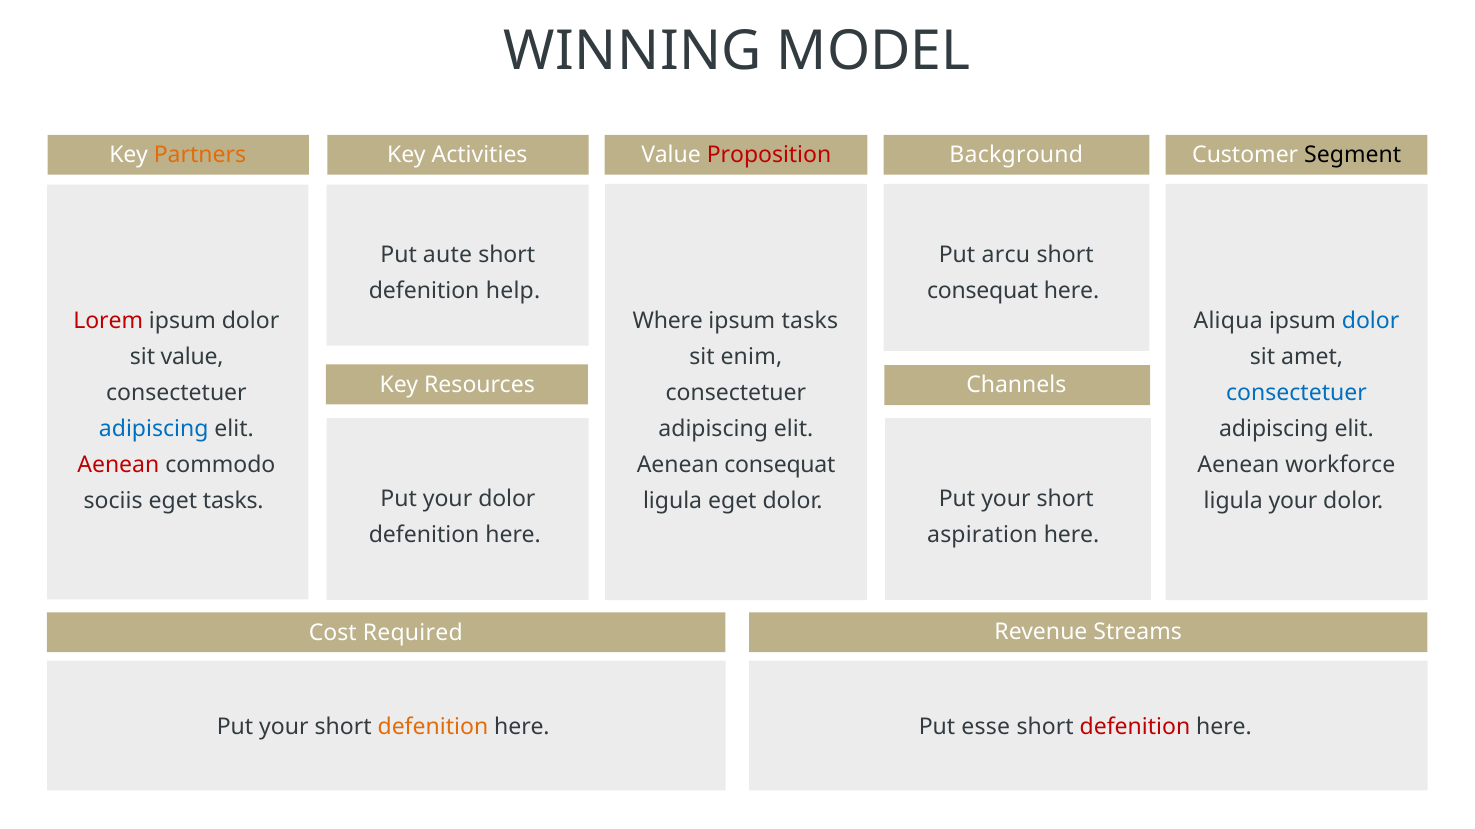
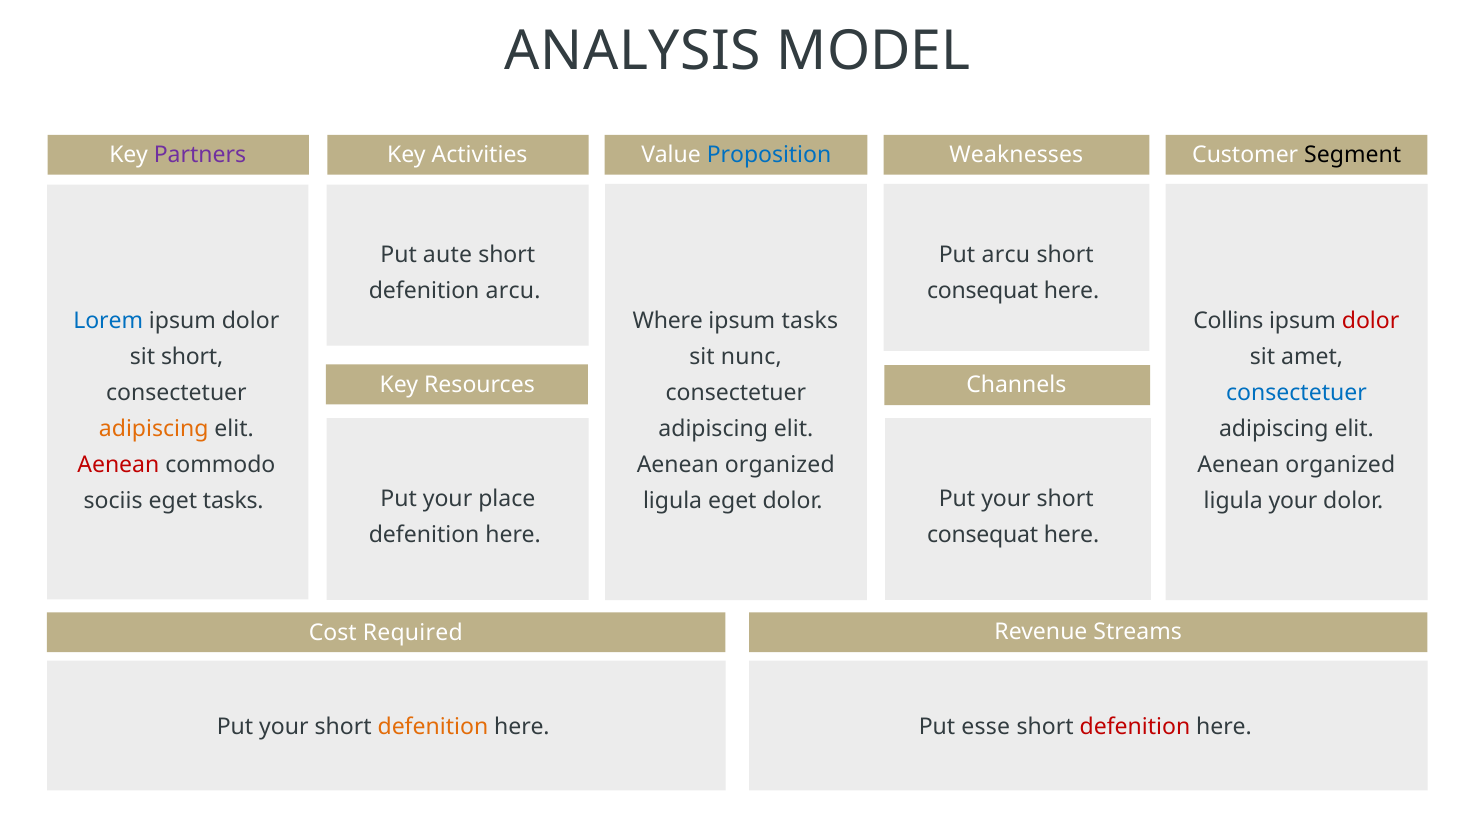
WINNING: WINNING -> ANALYSIS
Partners colour: orange -> purple
Proposition colour: red -> blue
Background: Background -> Weaknesses
defenition help: help -> arcu
Lorem colour: red -> blue
Aliqua: Aliqua -> Collins
dolor at (1371, 322) colour: blue -> red
sit value: value -> short
enim: enim -> nunc
adipiscing at (154, 429) colour: blue -> orange
consequat at (780, 465): consequat -> organized
workforce at (1340, 465): workforce -> organized
Put your dolor: dolor -> place
aspiration at (982, 535): aspiration -> consequat
